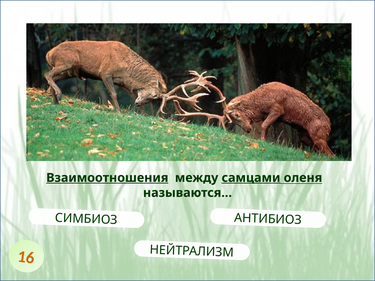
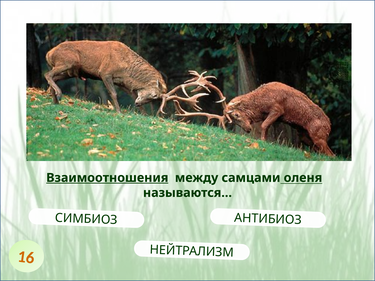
самцами underline: present -> none
